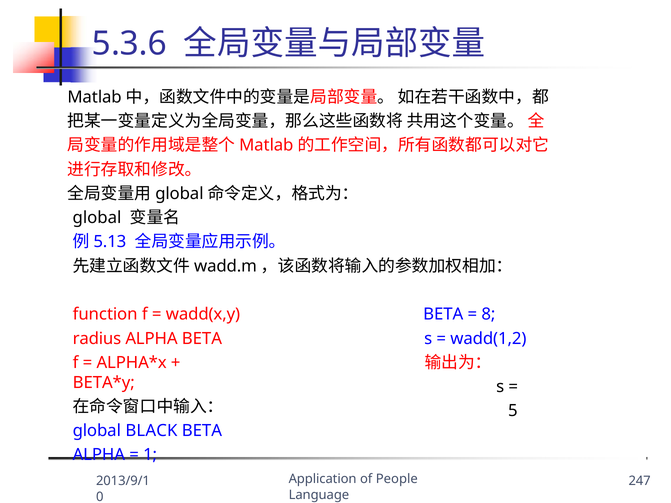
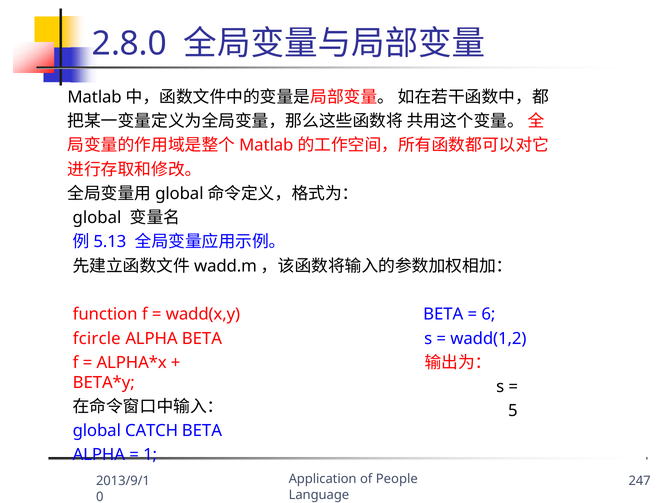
5.3.6: 5.3.6 -> 2.8.0
8: 8 -> 6
radius: radius -> fcircle
BLACK: BLACK -> CATCH
